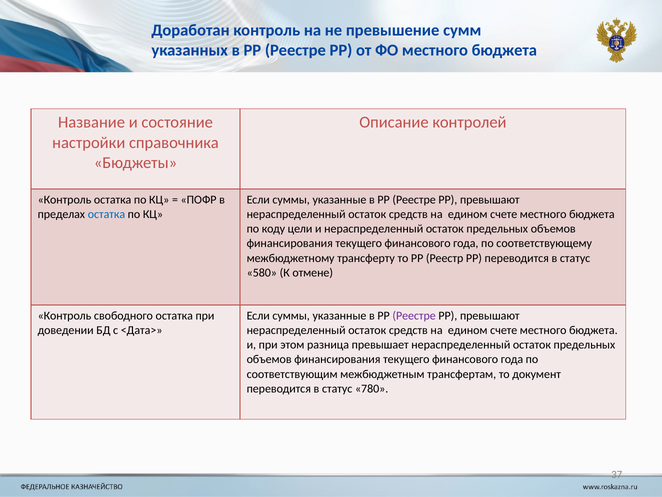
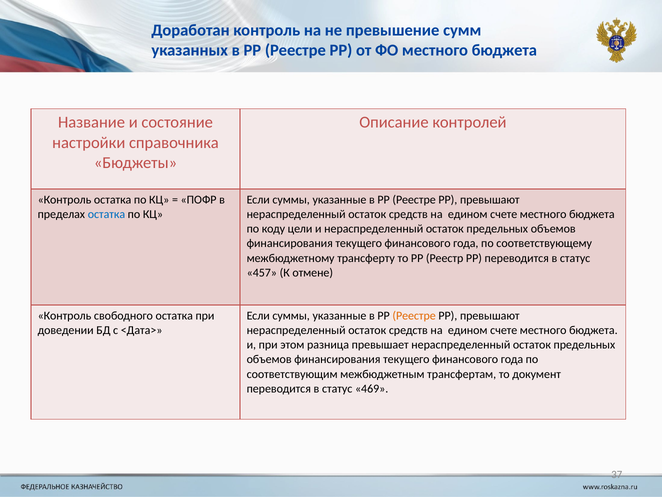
580: 580 -> 457
Реестре at (414, 315) colour: purple -> orange
780: 780 -> 469
